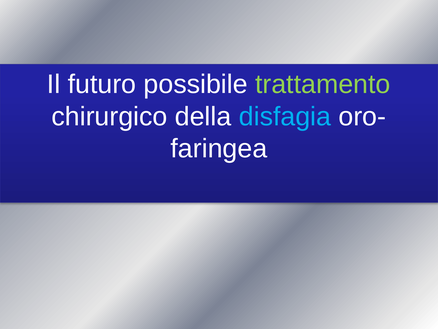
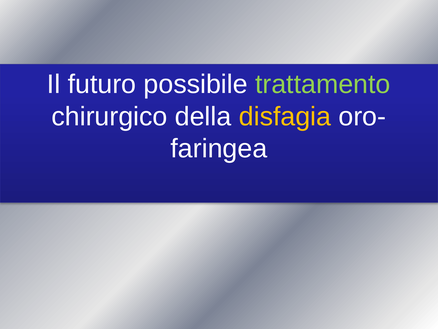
disfagia colour: light blue -> yellow
